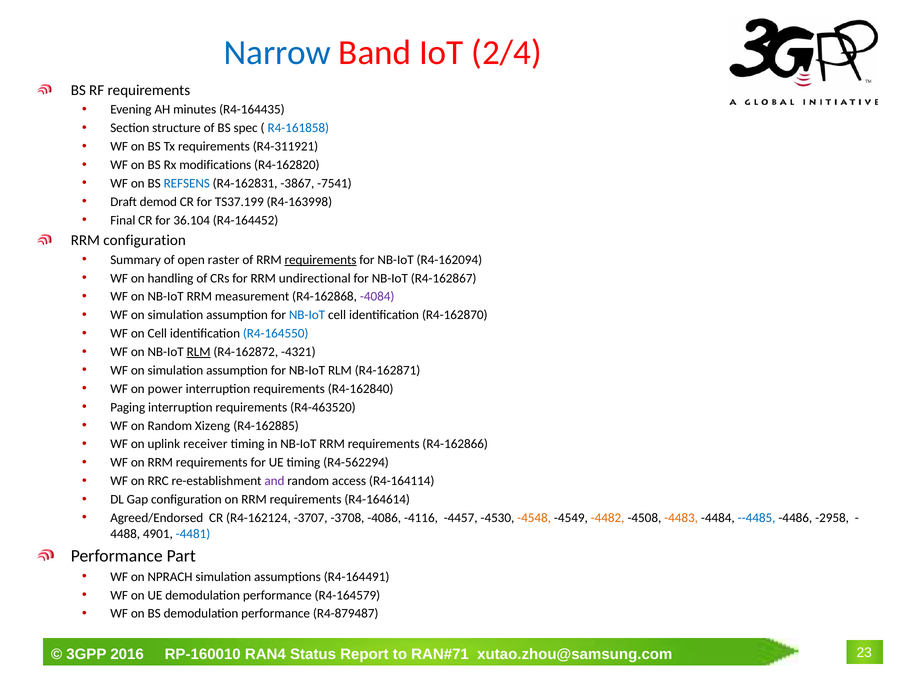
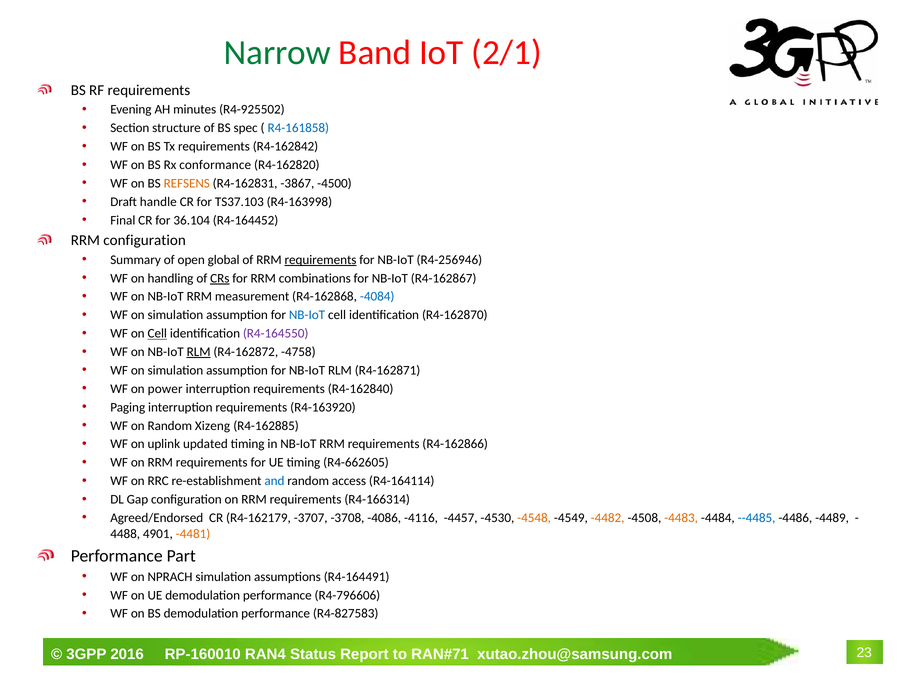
Narrow colour: blue -> green
2/4: 2/4 -> 2/1
R4-164435: R4-164435 -> R4-925502
R4-311921: R4-311921 -> R4-162842
modifications: modifications -> conformance
REFSENS colour: blue -> orange
-7541: -7541 -> -4500
demod: demod -> handle
TS37.199: TS37.199 -> TS37.103
raster: raster -> global
R4-162094: R4-162094 -> R4-256946
CRs underline: none -> present
undirectional: undirectional -> combinations
-4084 colour: purple -> blue
Cell at (157, 334) underline: none -> present
R4-164550 colour: blue -> purple
-4321: -4321 -> -4758
R4-463520: R4-463520 -> R4-163920
receiver: receiver -> updated
R4-562294: R4-562294 -> R4-662605
and colour: purple -> blue
R4-164614: R4-164614 -> R4-166314
R4-162124: R4-162124 -> R4-162179
-2958: -2958 -> -4489
-4481 colour: blue -> orange
R4-164579: R4-164579 -> R4-796606
R4-879487: R4-879487 -> R4-827583
